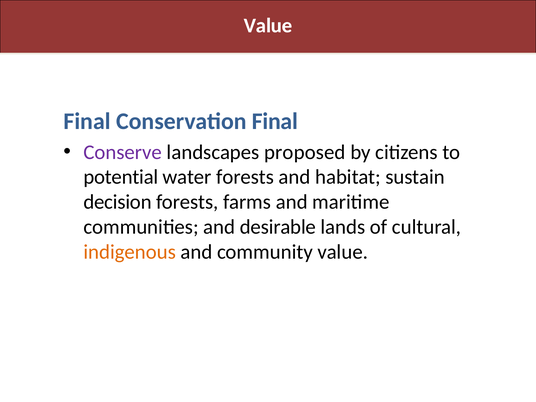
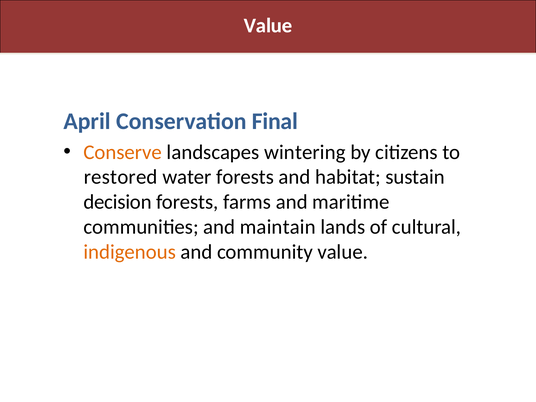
Final at (87, 121): Final -> April
Conserve colour: purple -> orange
proposed: proposed -> wintering
potential: potential -> restored
desirable: desirable -> maintain
